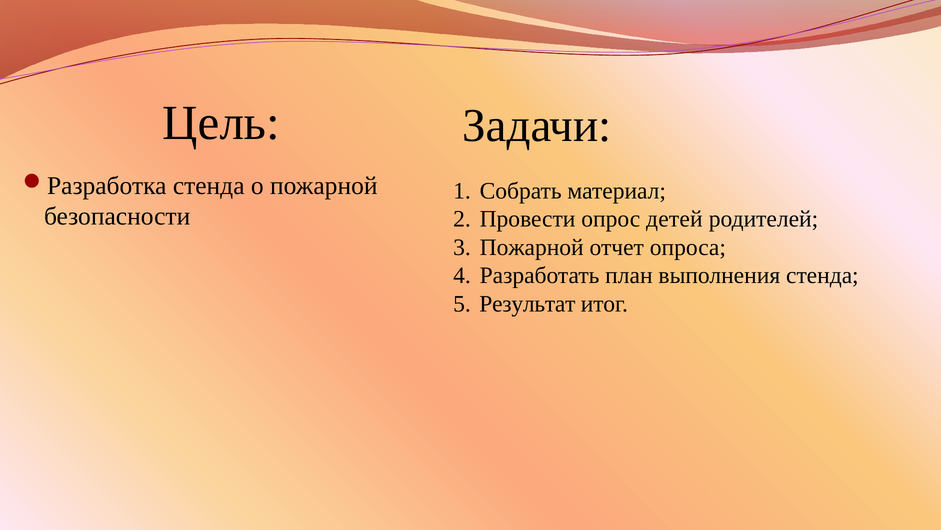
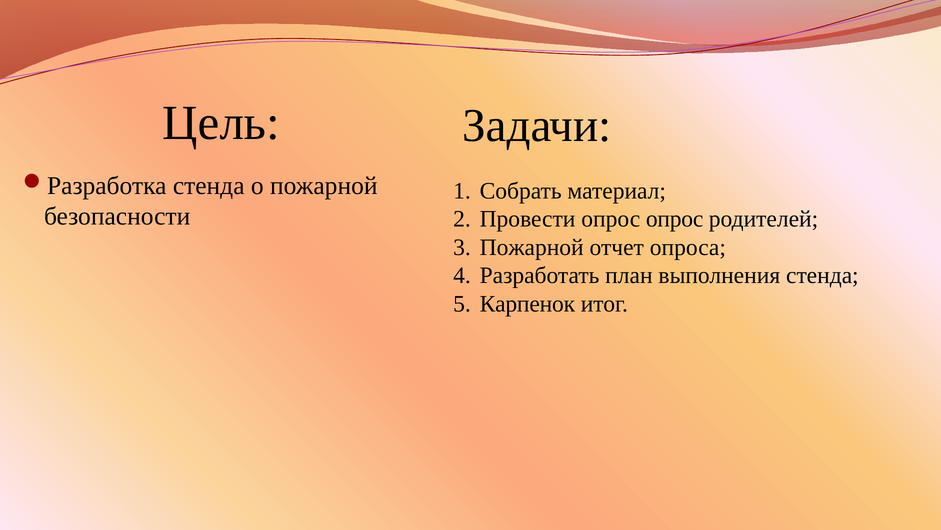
опрос детей: детей -> опрос
Результат: Результат -> Карпенок
